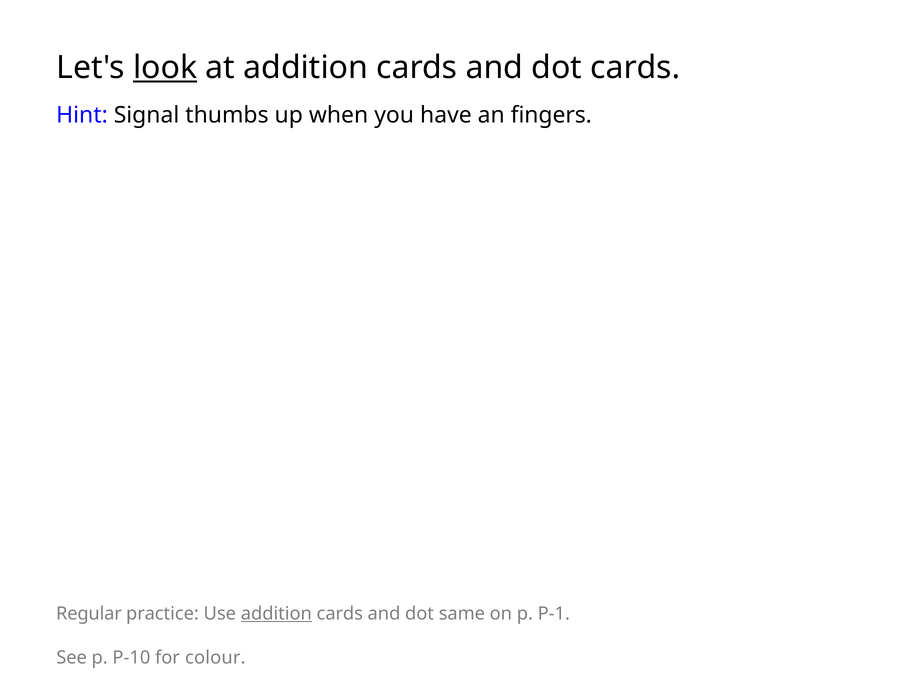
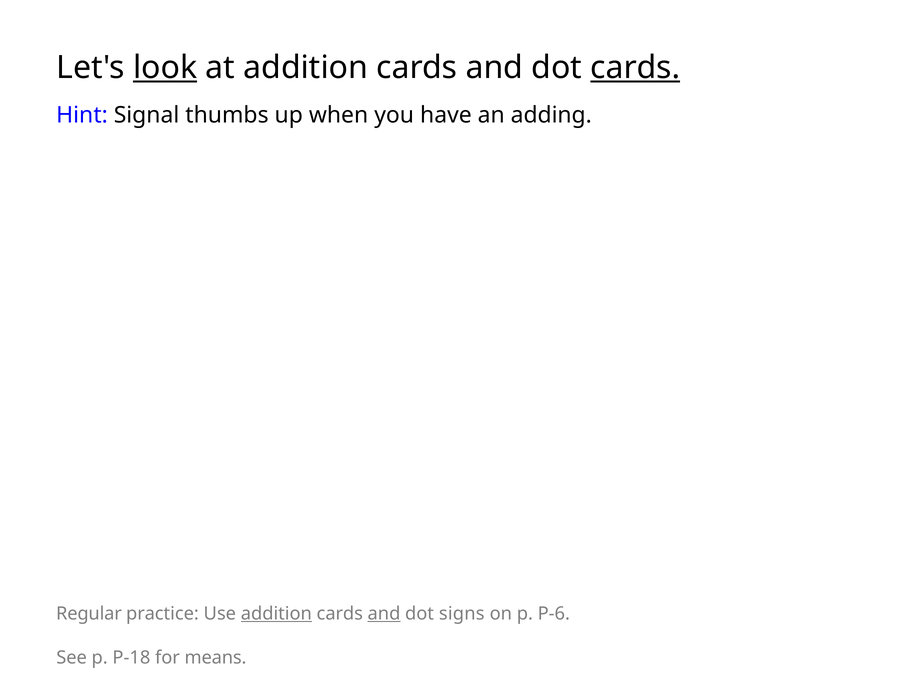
cards at (635, 68) underline: none -> present
fingers: fingers -> adding
and at (384, 614) underline: none -> present
same: same -> signs
P-1: P-1 -> P-6
P-10: P-10 -> P-18
colour: colour -> means
